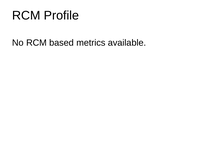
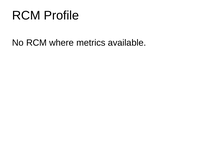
based: based -> where
